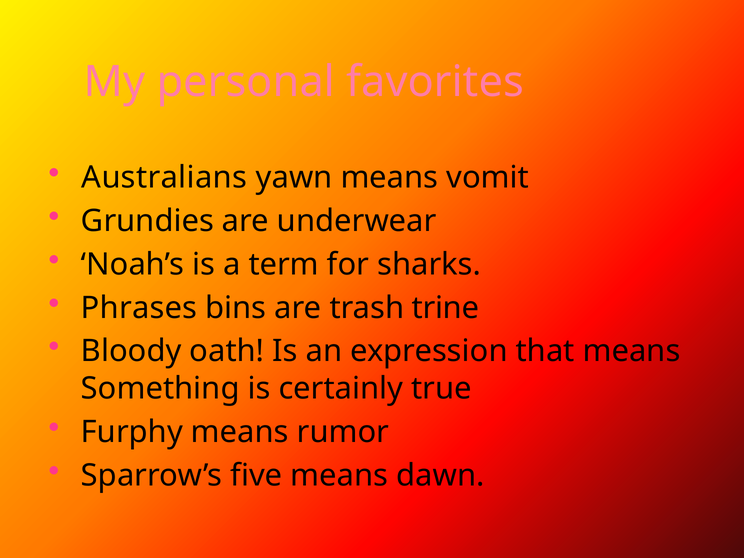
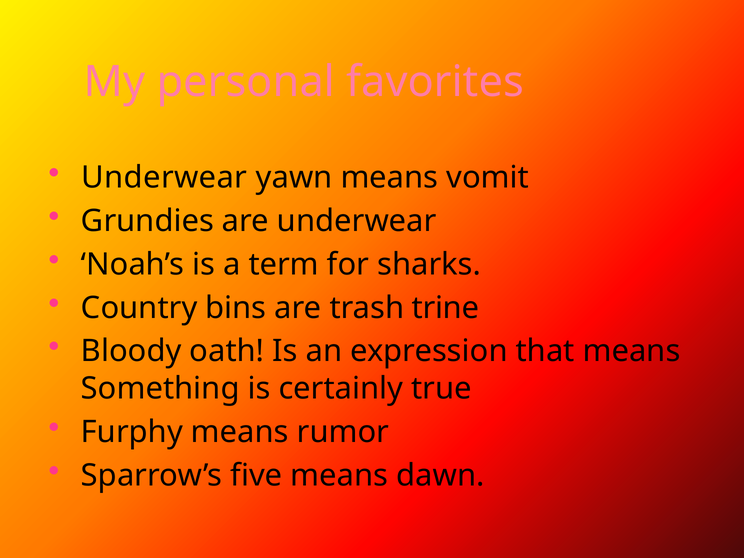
Australians at (164, 178): Australians -> Underwear
Phrases: Phrases -> Country
